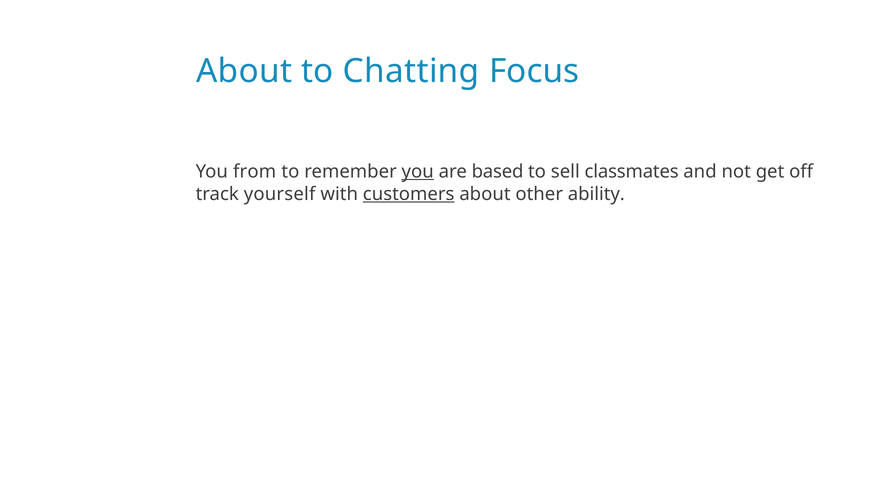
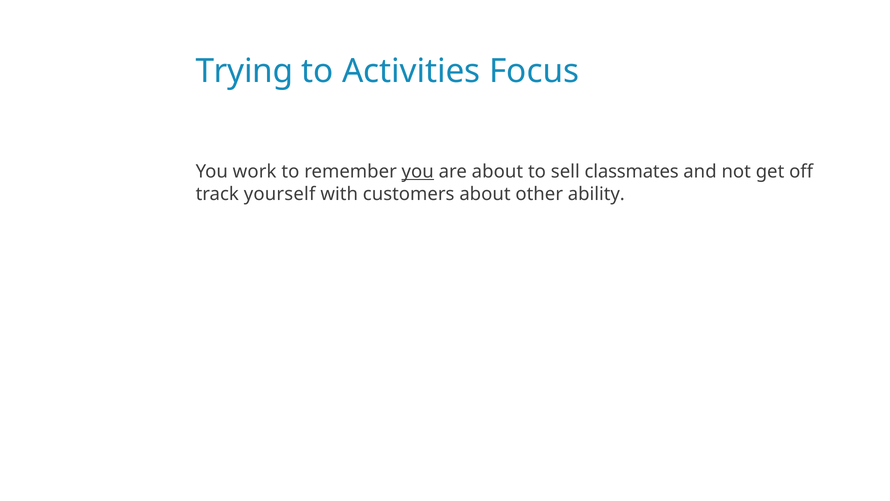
About at (244, 71): About -> Trying
Chatting: Chatting -> Activities
from: from -> work
are based: based -> about
customers underline: present -> none
